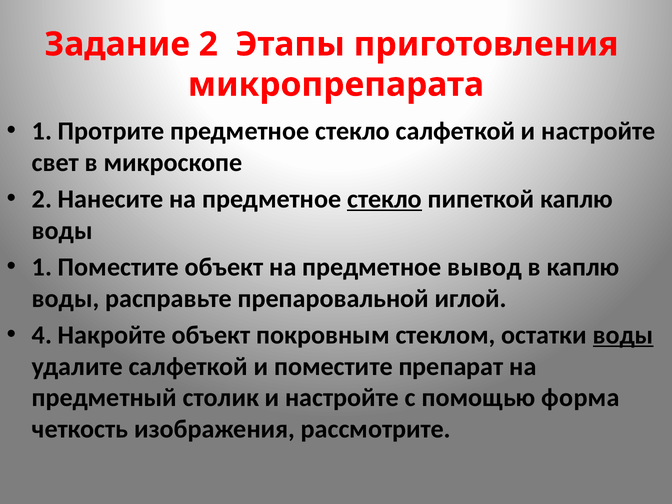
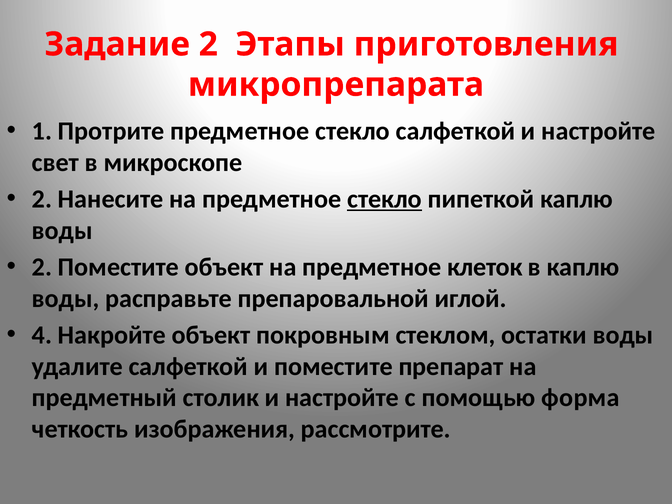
1 at (42, 267): 1 -> 2
вывод: вывод -> клеток
воды at (623, 335) underline: present -> none
